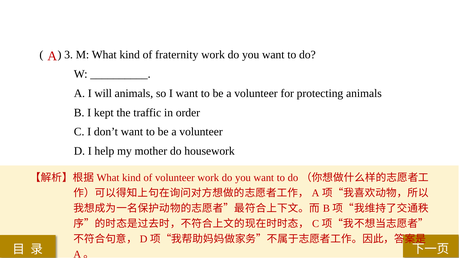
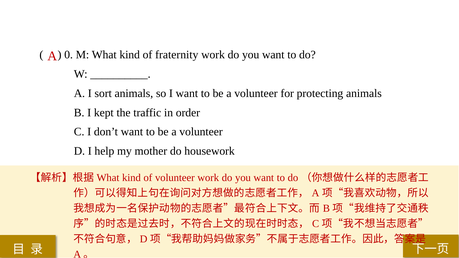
3: 3 -> 0
will: will -> sort
